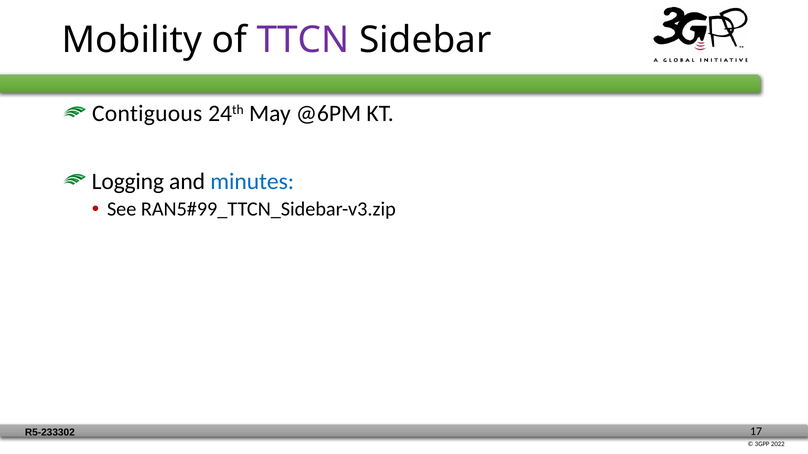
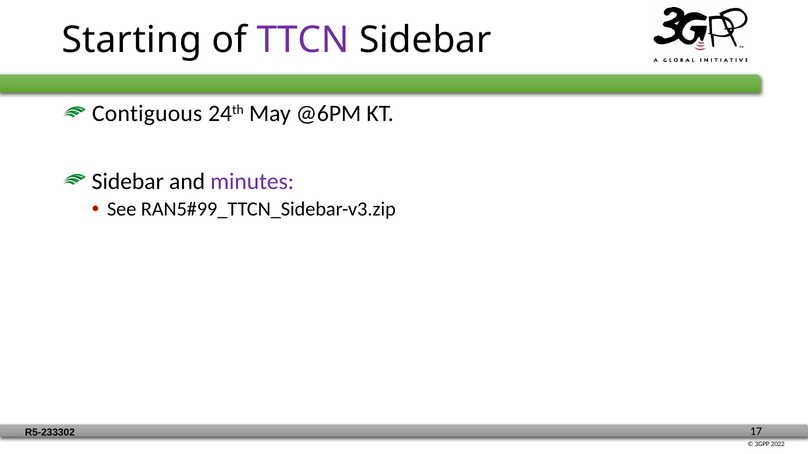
Mobility: Mobility -> Starting
Logging at (128, 182): Logging -> Sidebar
minutes colour: blue -> purple
